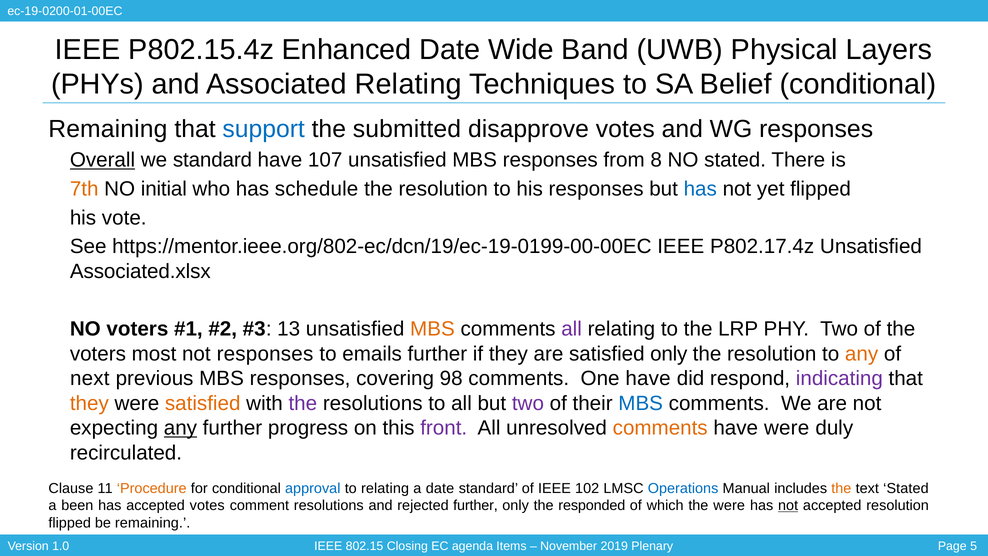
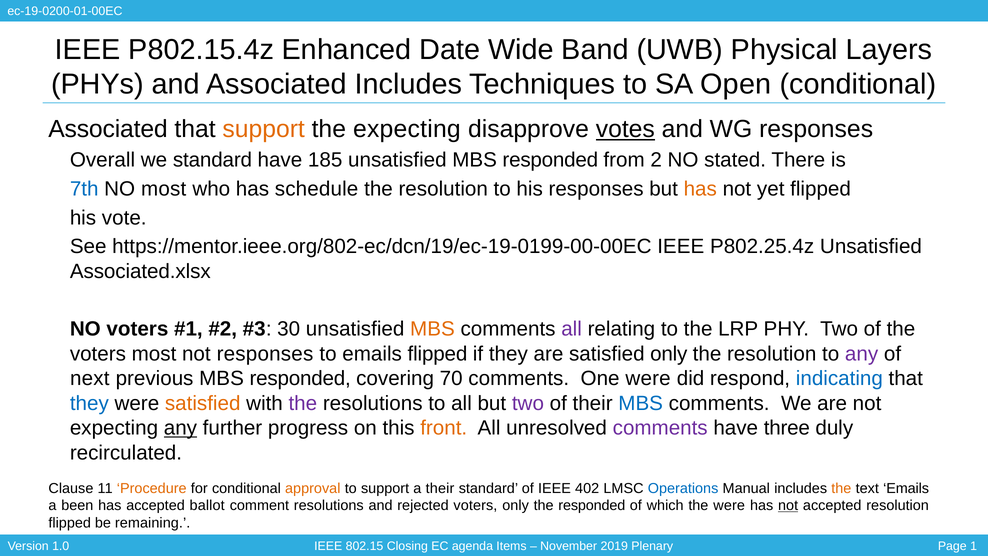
Associated Relating: Relating -> Includes
Belief: Belief -> Open
Remaining at (108, 129): Remaining -> Associated
support at (264, 129) colour: blue -> orange
the submitted: submitted -> expecting
votes at (625, 129) underline: none -> present
Overall underline: present -> none
107: 107 -> 185
unsatisfied MBS responses: responses -> responded
8: 8 -> 2
7th colour: orange -> blue
NO initial: initial -> most
has at (700, 189) colour: blue -> orange
P802.17.4z: P802.17.4z -> P802.25.4z
13: 13 -> 30
emails further: further -> flipped
any at (862, 354) colour: orange -> purple
previous MBS responses: responses -> responded
98: 98 -> 70
One have: have -> were
indicating colour: purple -> blue
they at (89, 403) colour: orange -> blue
front colour: purple -> orange
comments at (660, 428) colour: orange -> purple
have were: were -> three
approval colour: blue -> orange
to relating: relating -> support
a date: date -> their
102: 102 -> 402
text Stated: Stated -> Emails
accepted votes: votes -> ballot
rejected further: further -> voters
5: 5 -> 1
